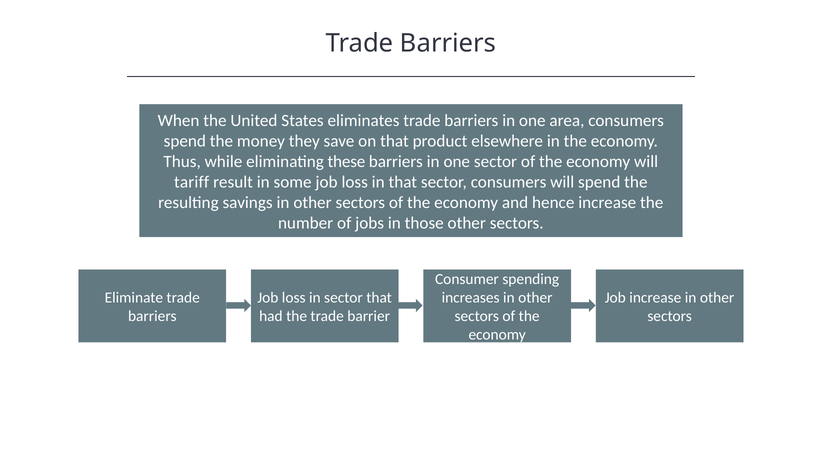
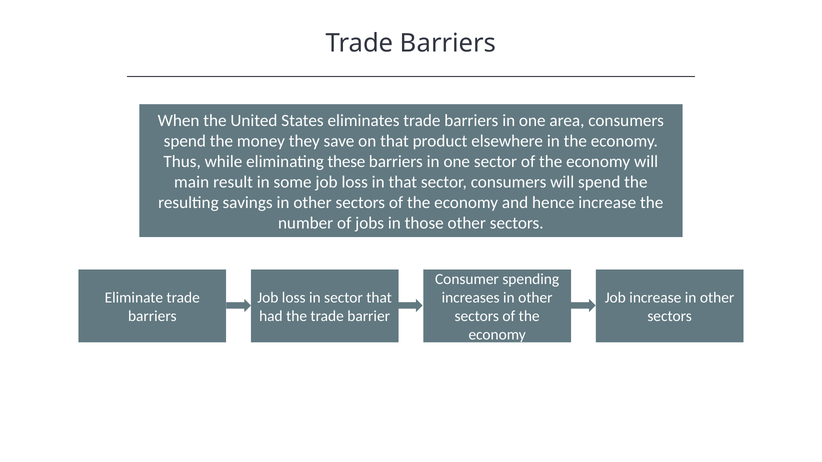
tariff: tariff -> main
